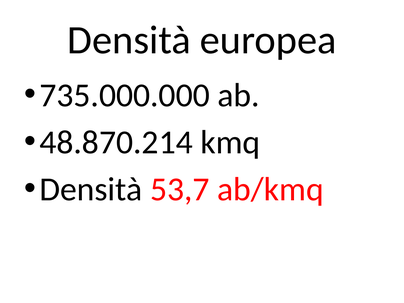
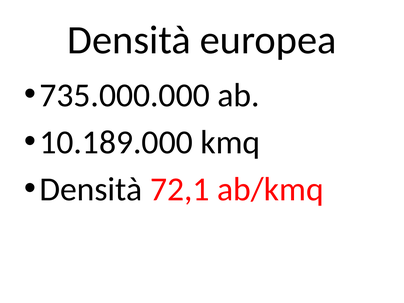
48.870.214: 48.870.214 -> 10.189.000
53,7: 53,7 -> 72,1
